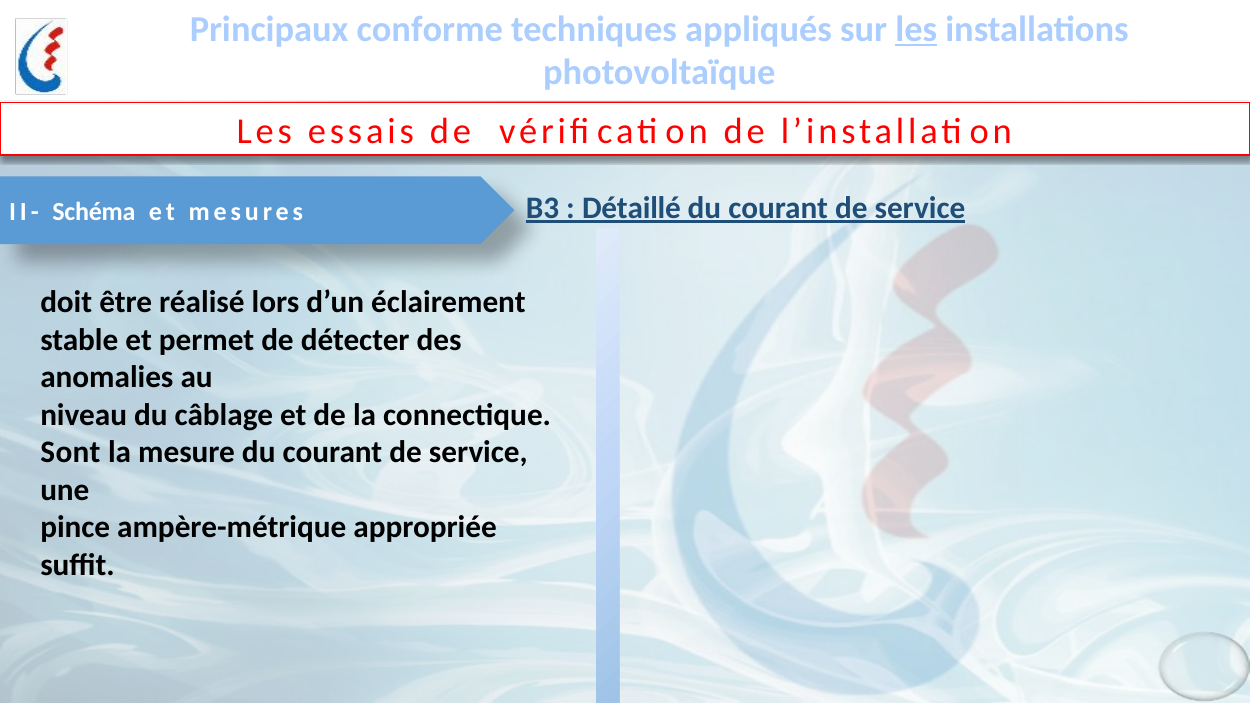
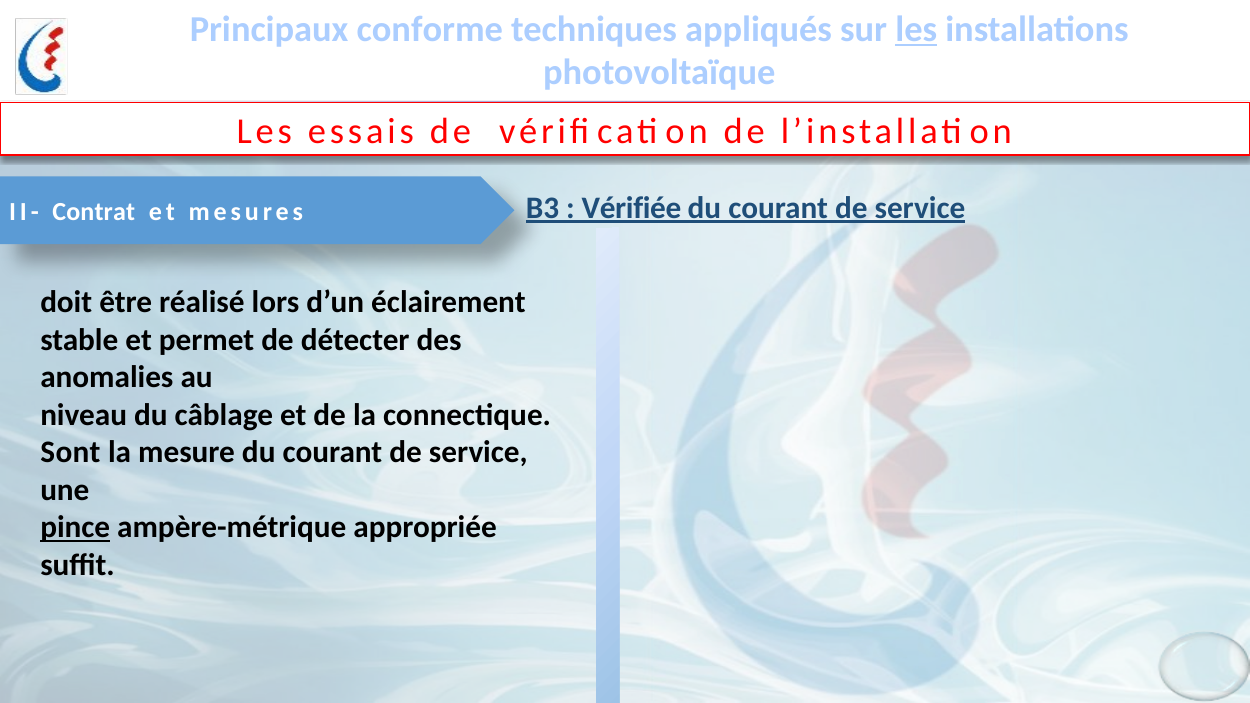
Détaillé: Détaillé -> Vérifiée
Schéma: Schéma -> Contrat
pince underline: none -> present
